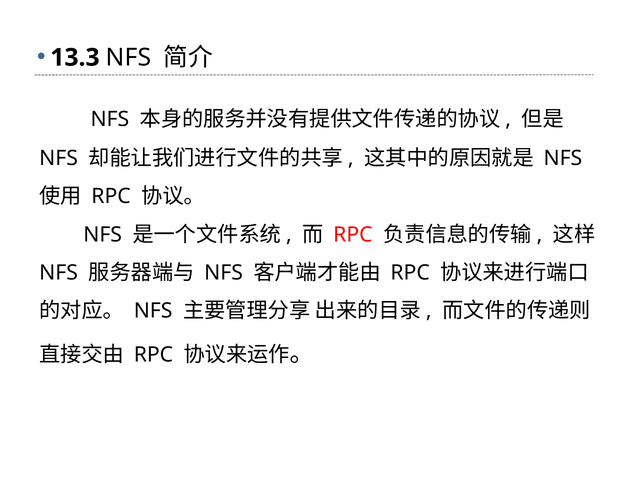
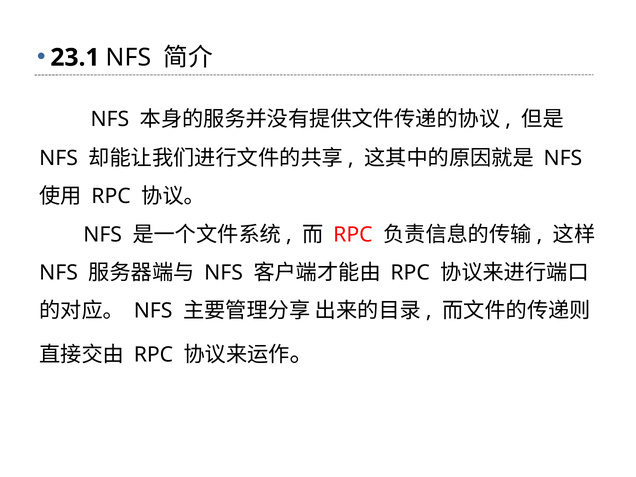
13.3: 13.3 -> 23.1
